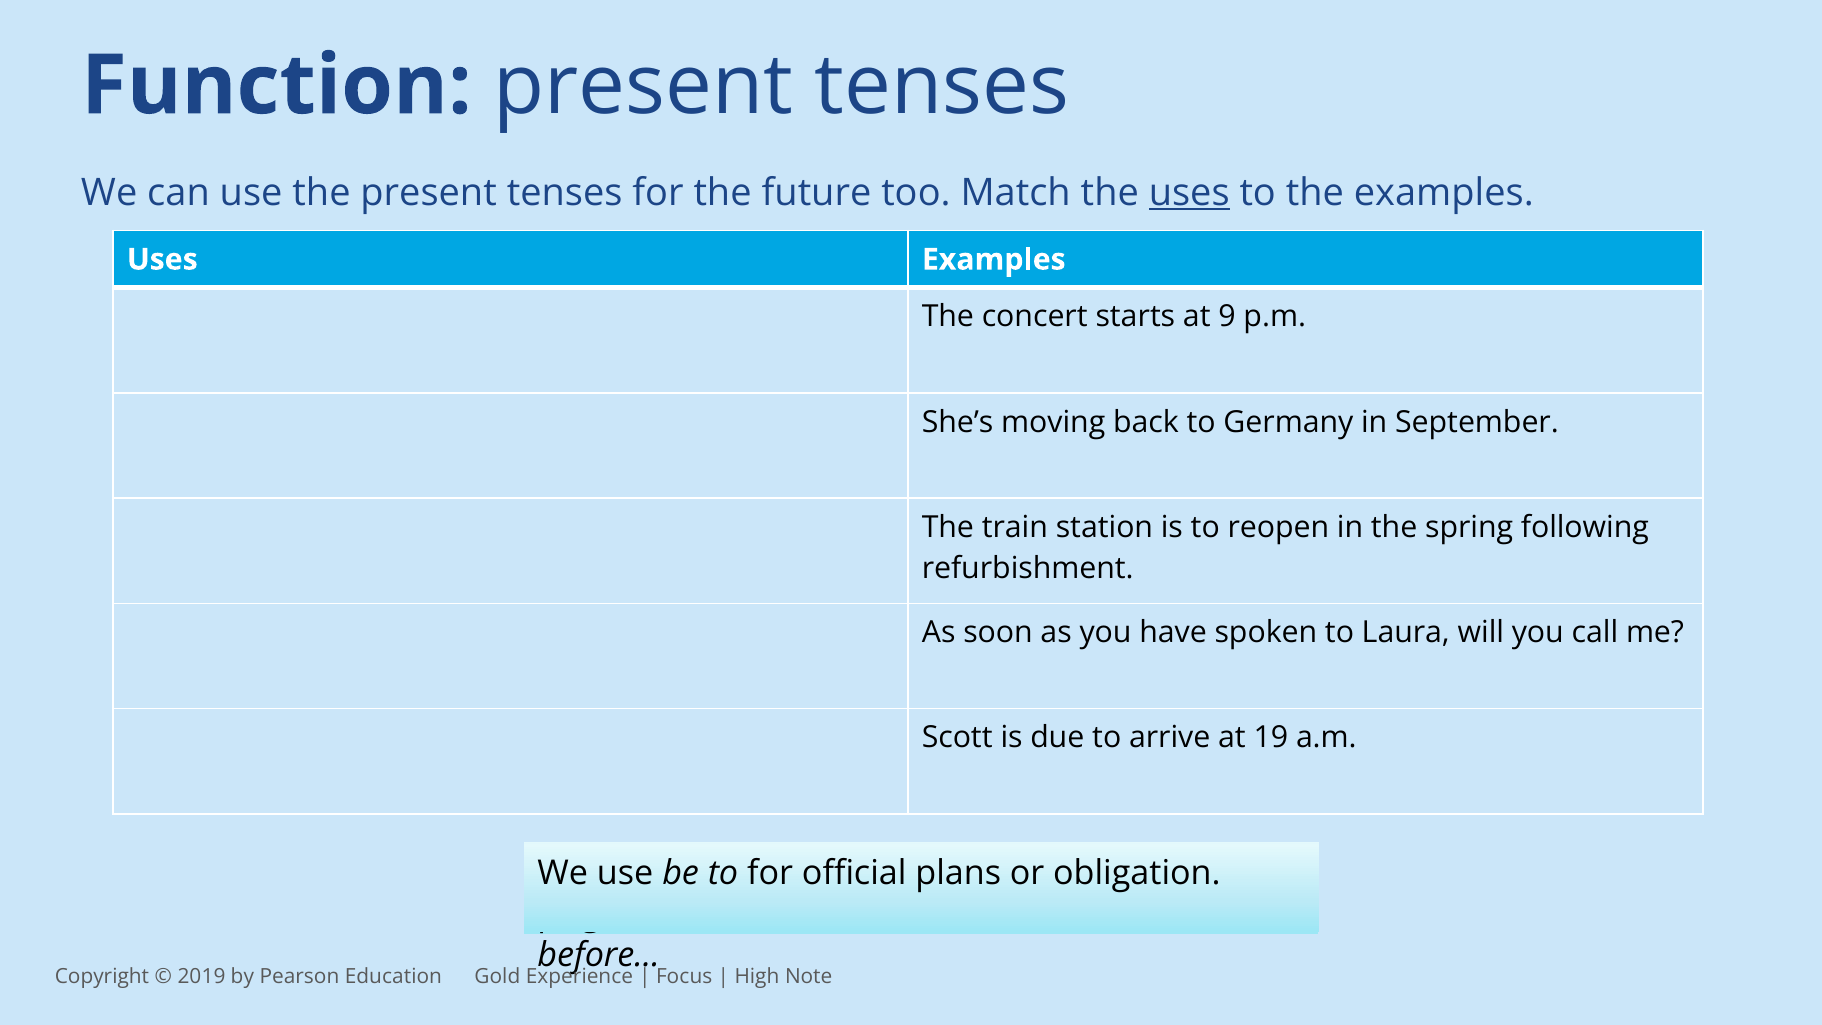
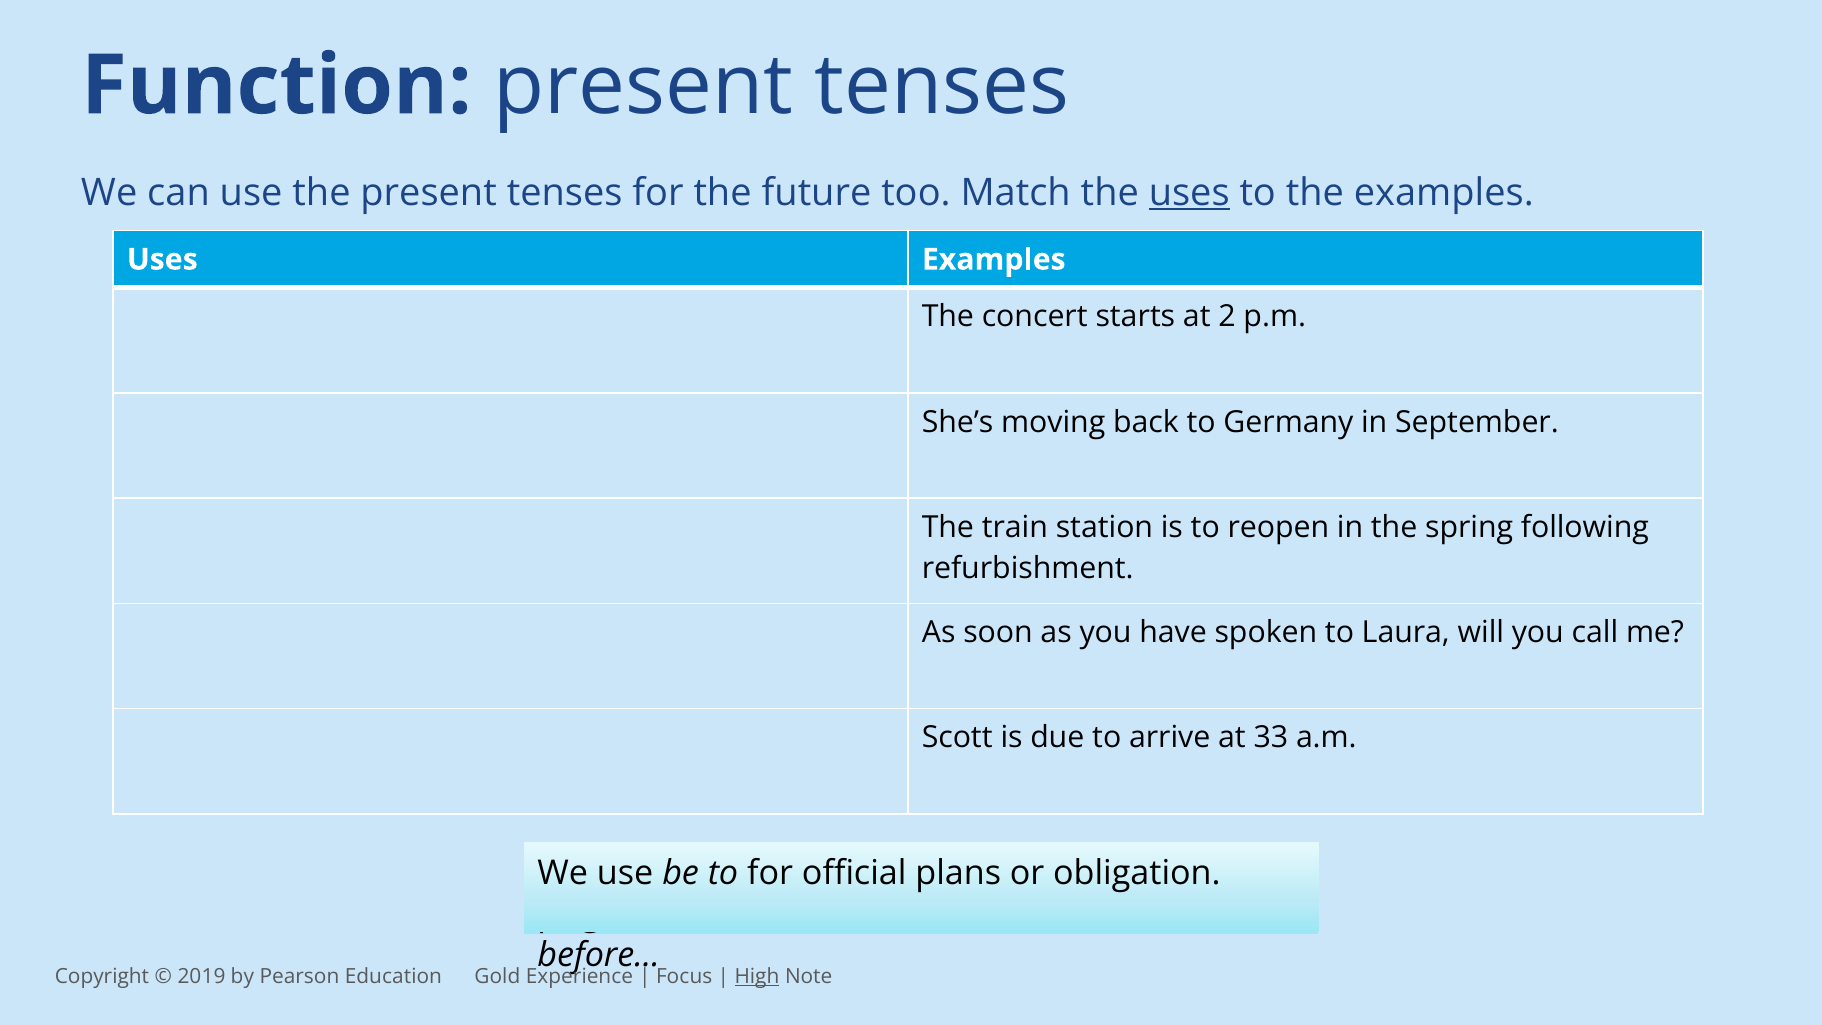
9: 9 -> 2
19: 19 -> 33
High underline: none -> present
